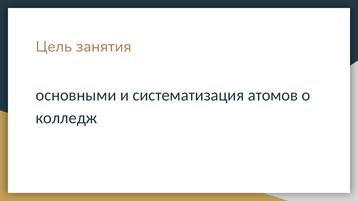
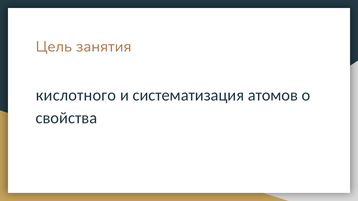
основными: основными -> кислотного
колледж: колледж -> свойства
